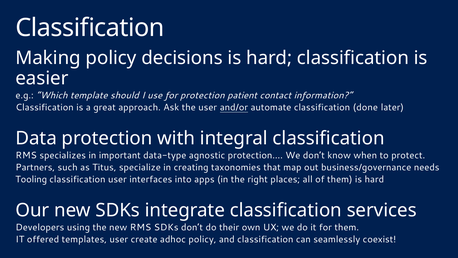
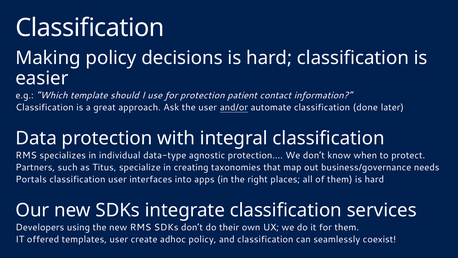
important: important -> individual
Tooling: Tooling -> Portals
